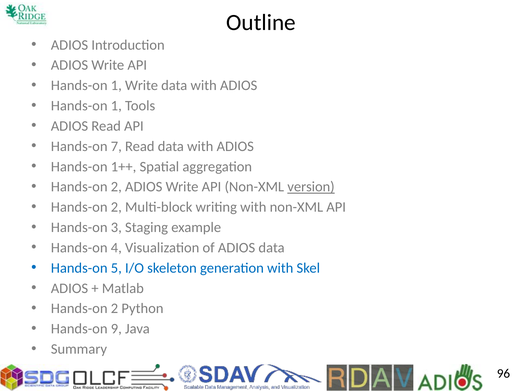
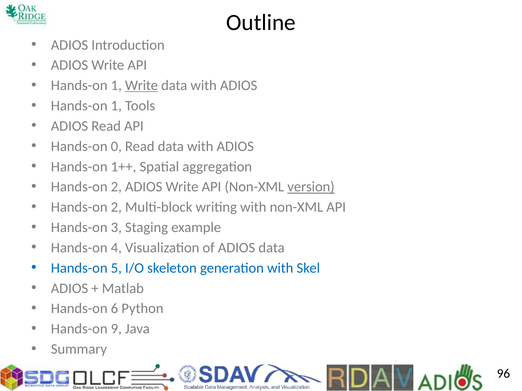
Write at (142, 86) underline: none -> present
7: 7 -> 0
2 at (114, 309): 2 -> 6
